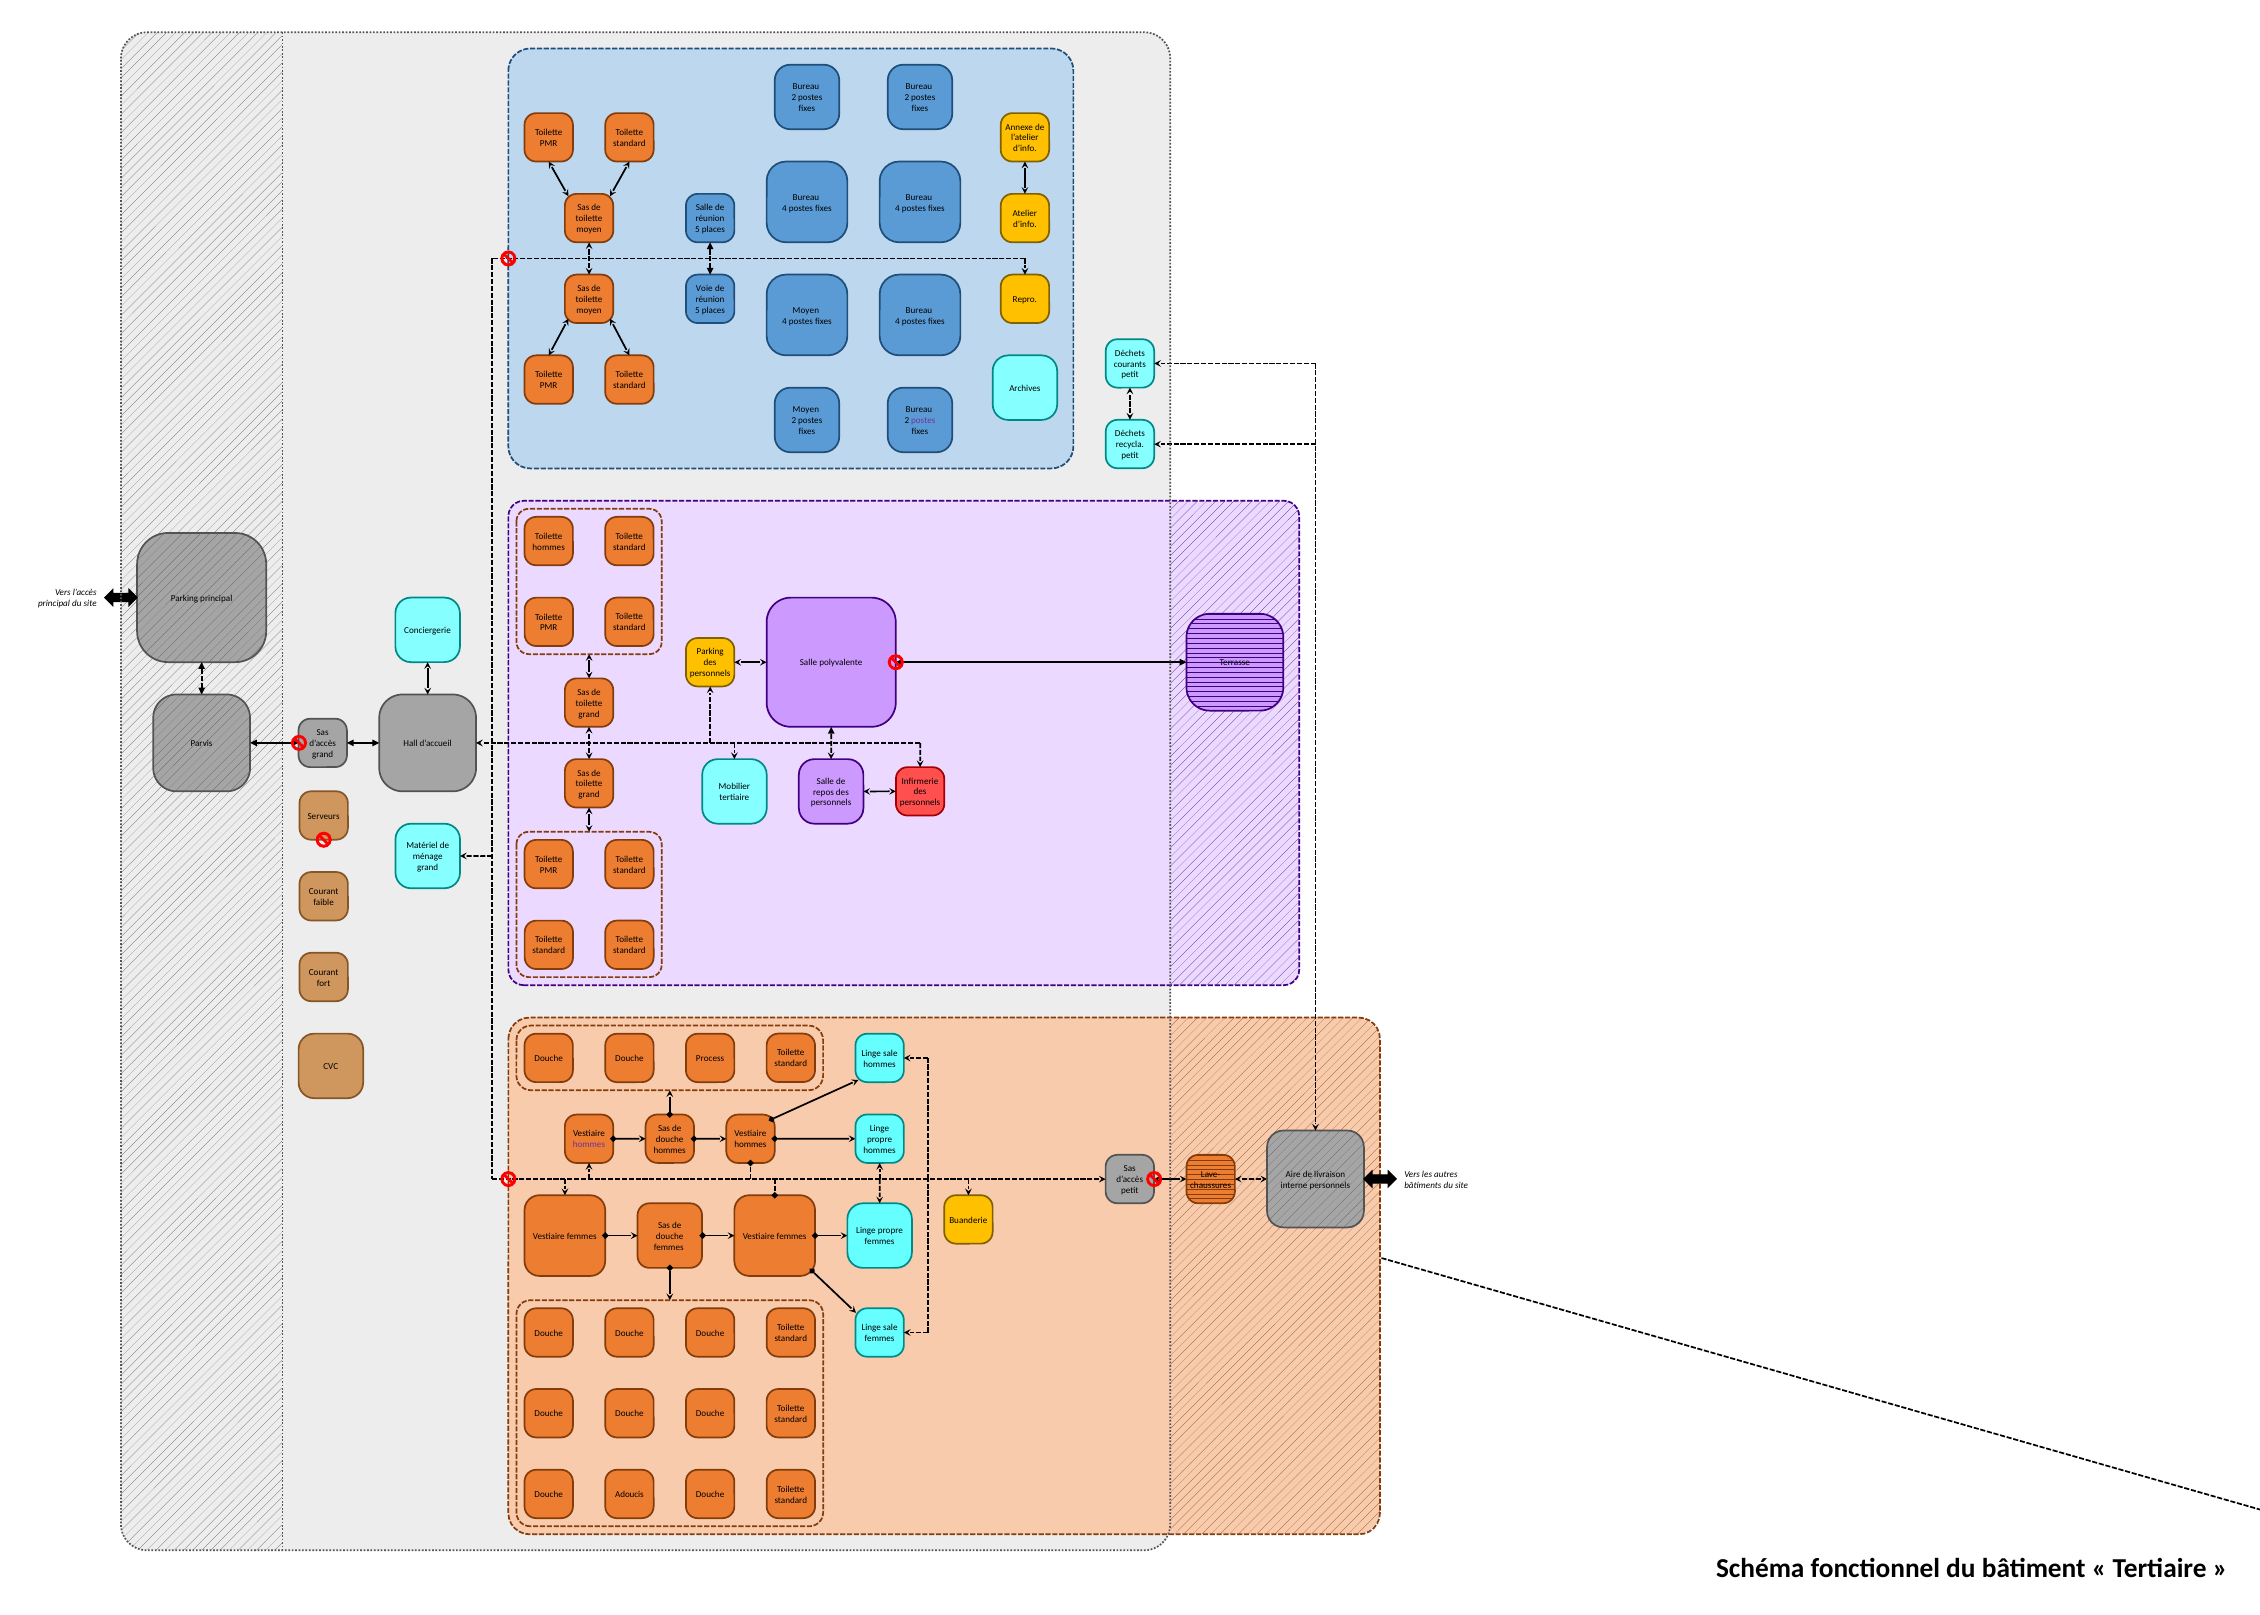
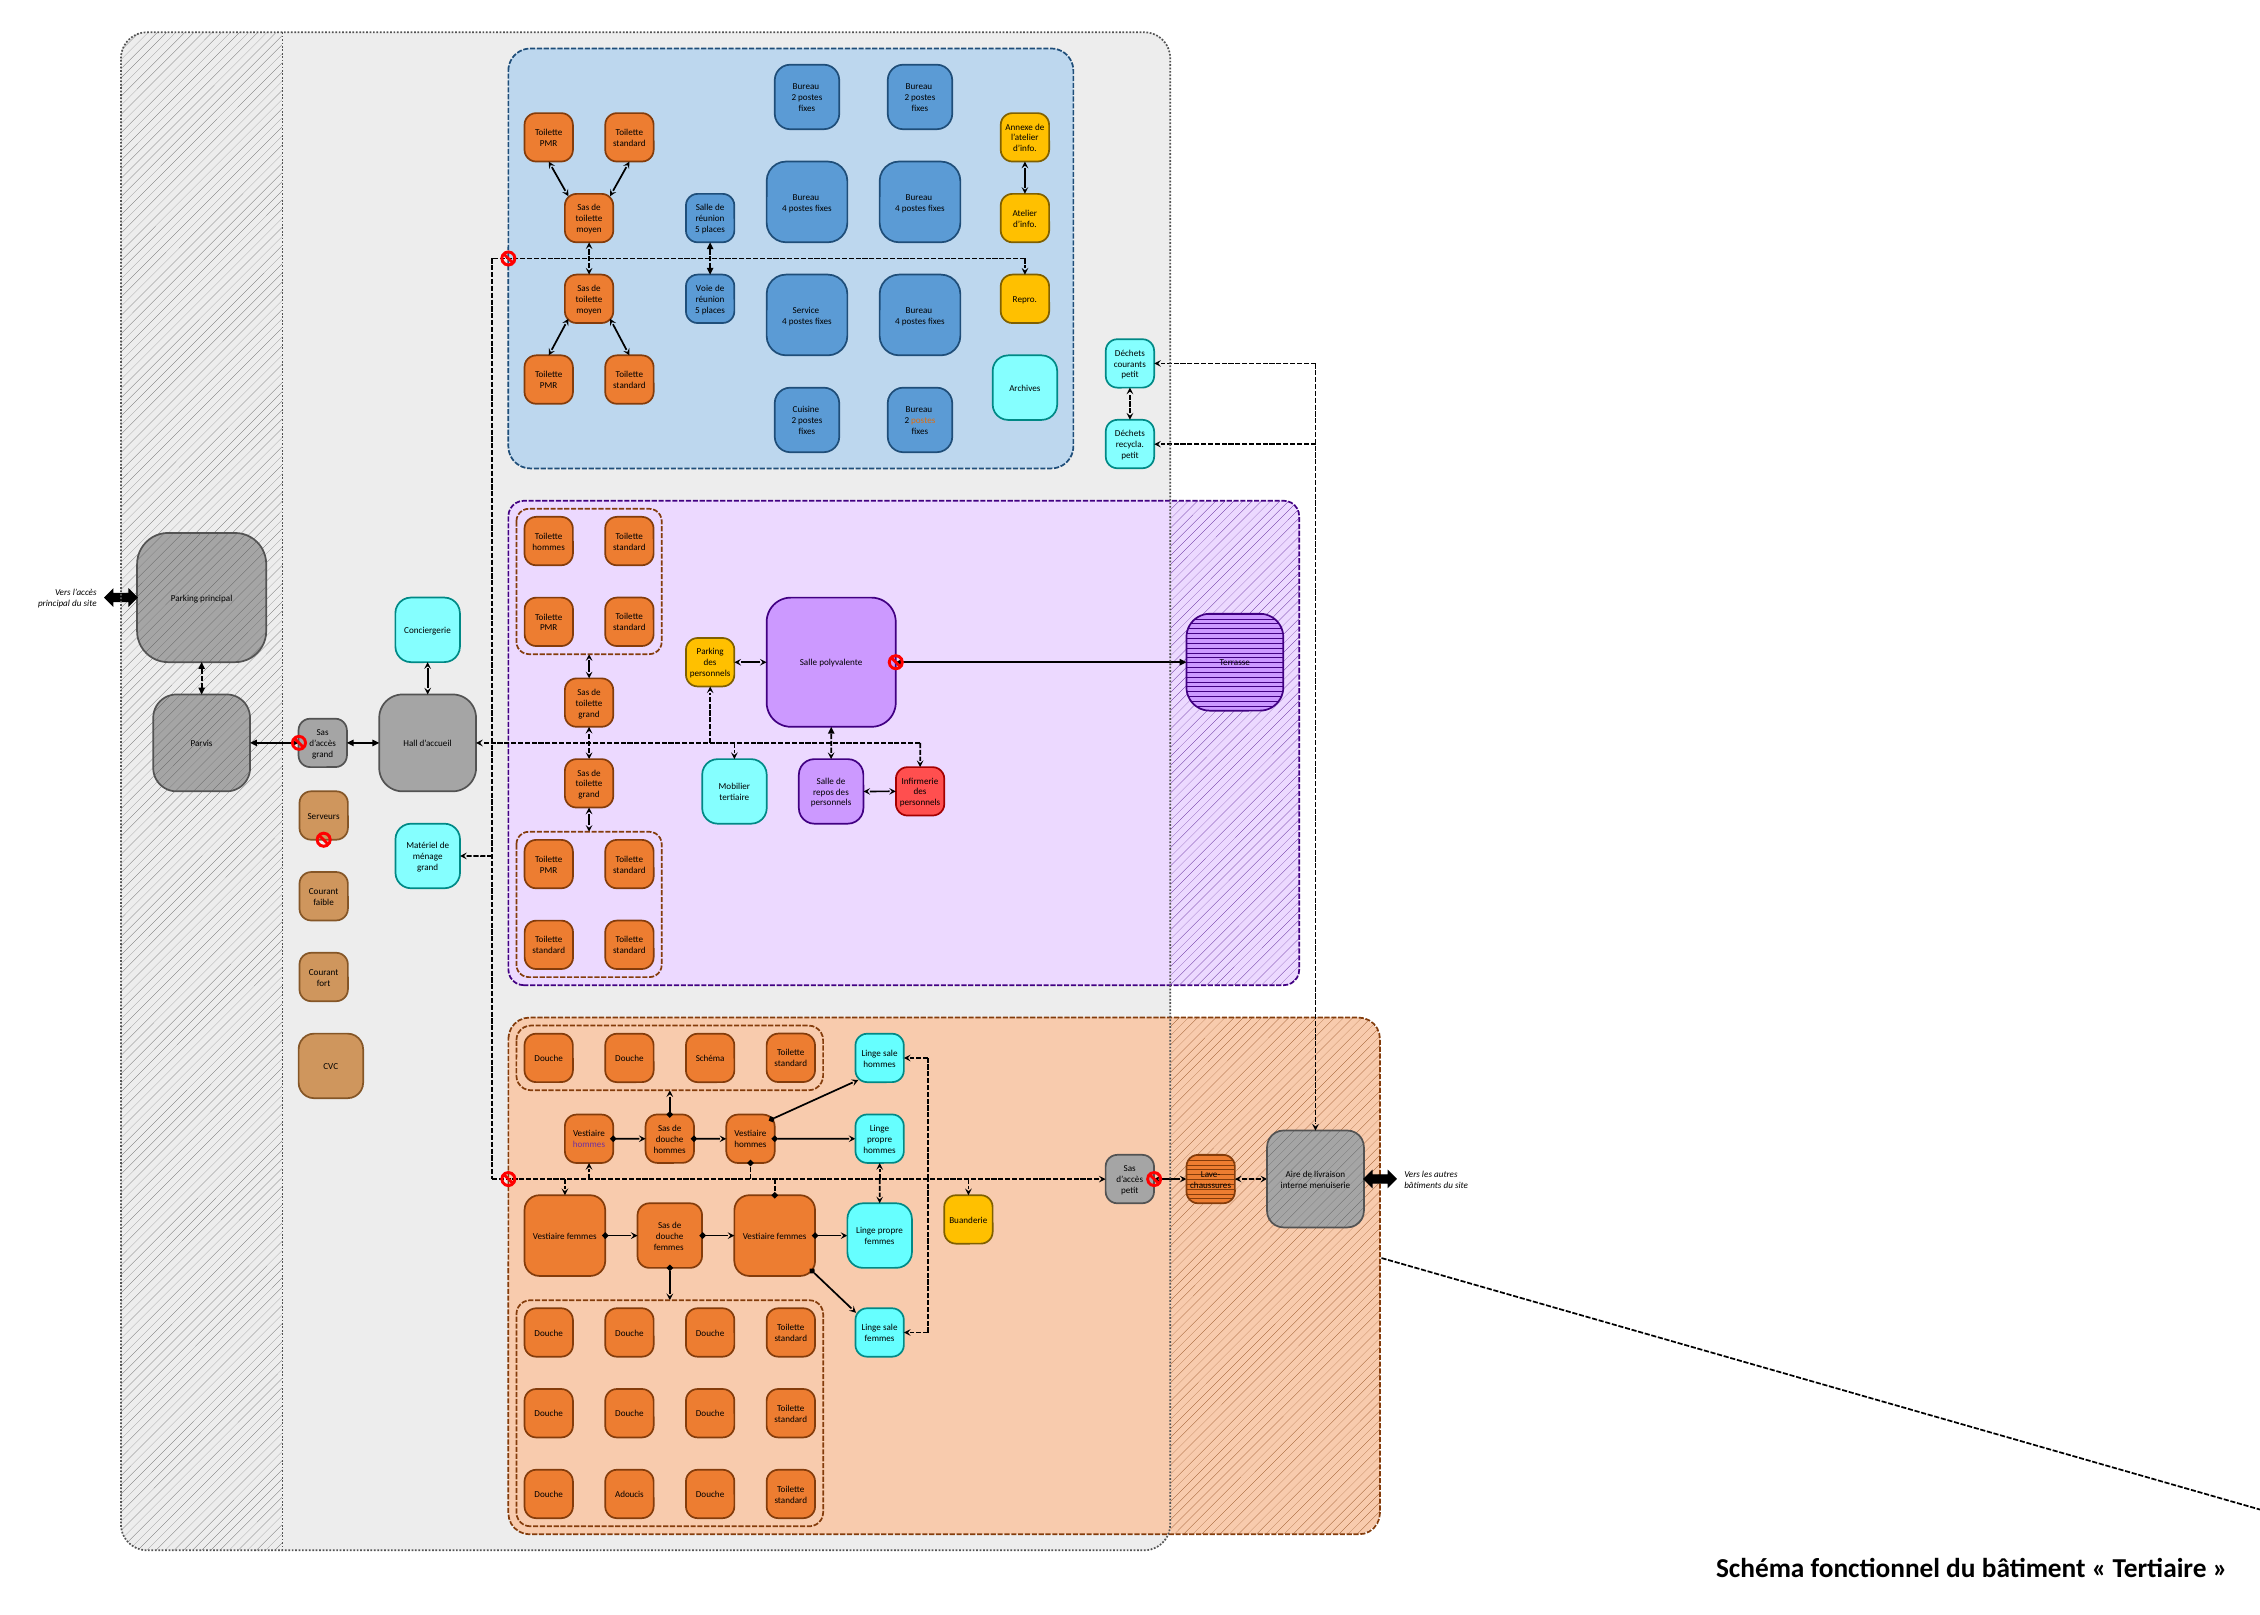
Moyen at (806, 310): Moyen -> Service
Moyen at (806, 409): Moyen -> Cuisine
postes at (923, 420) colour: purple -> orange
Process at (710, 1058): Process -> Schéma
interne personnels: personnels -> menuiserie
